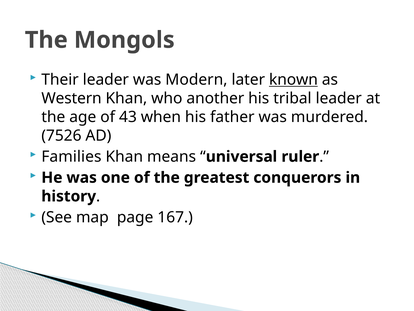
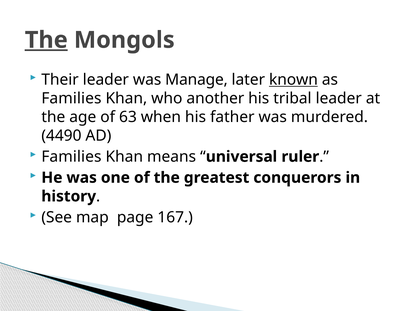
The at (46, 40) underline: none -> present
Modern: Modern -> Manage
Western at (71, 98): Western -> Families
43: 43 -> 63
7526: 7526 -> 4490
